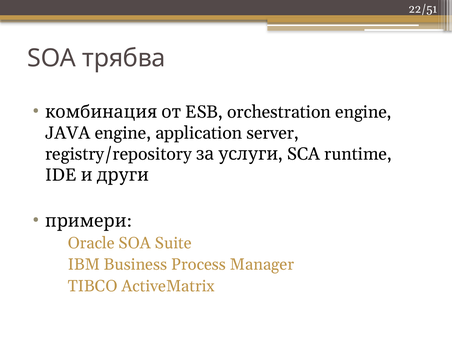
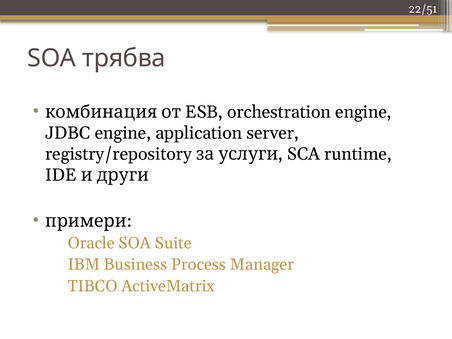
JAVA: JAVA -> JDBC
